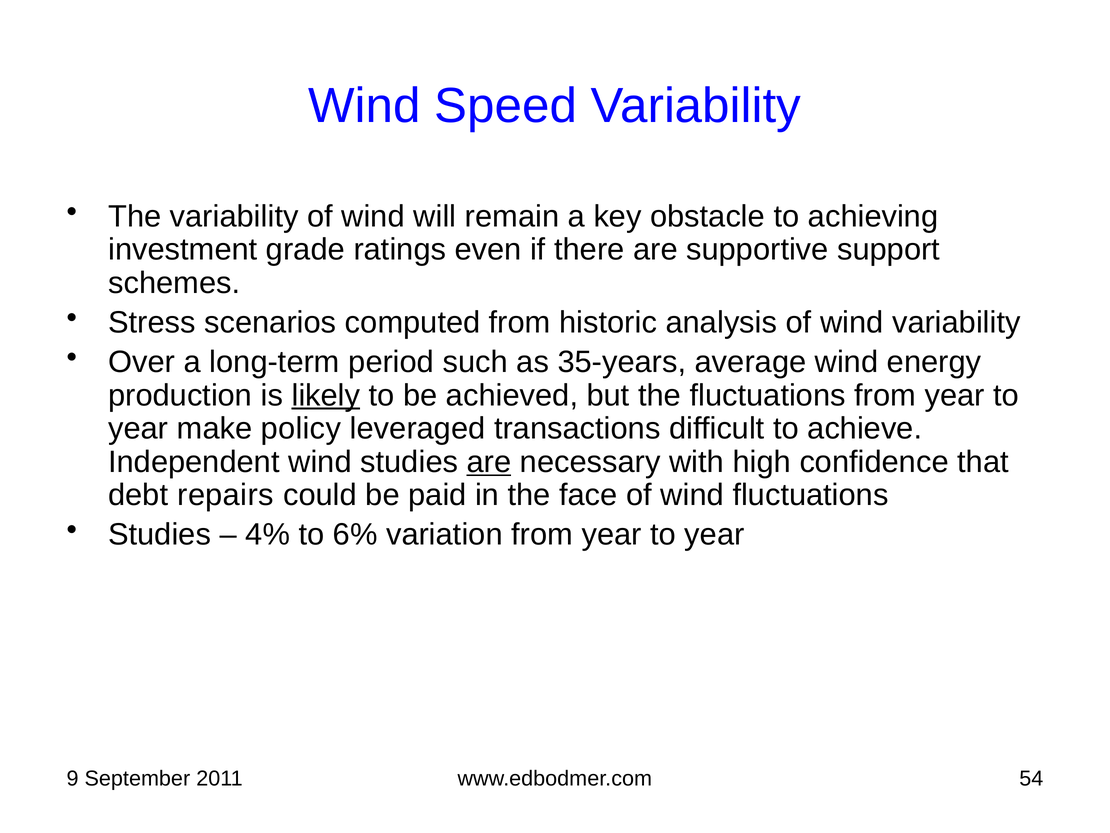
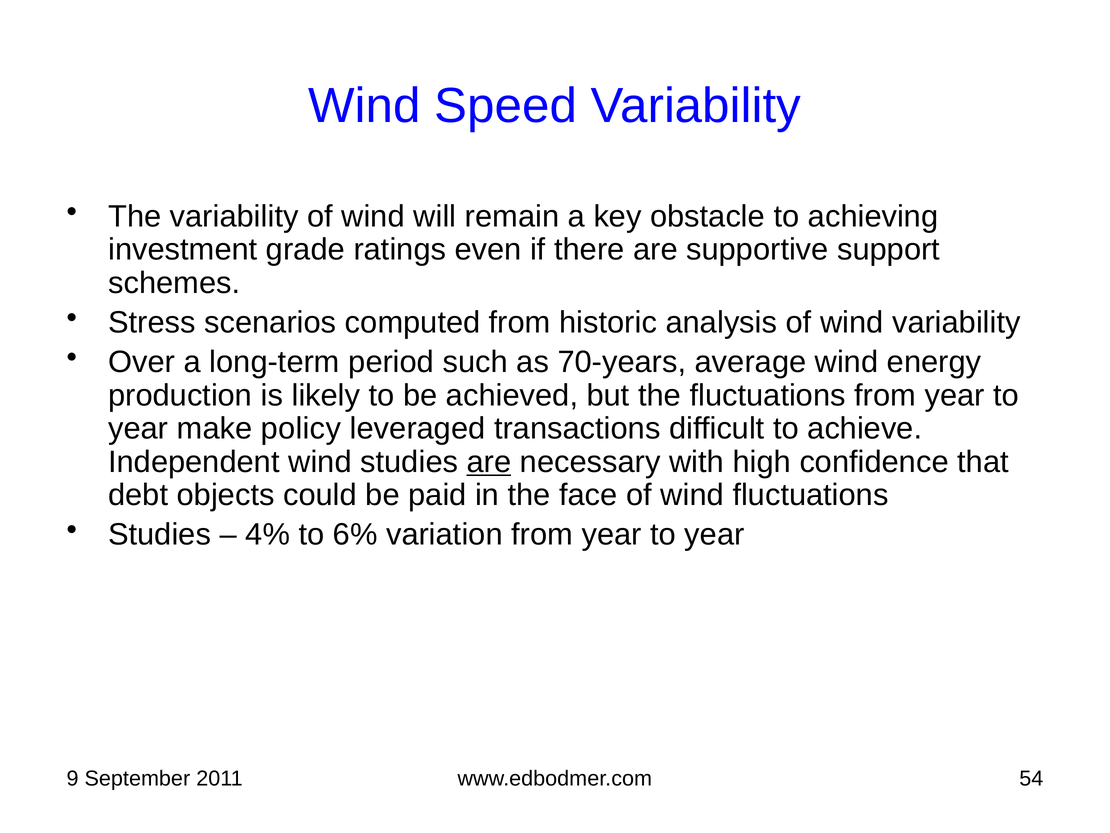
35-years: 35-years -> 70-years
likely underline: present -> none
repairs: repairs -> objects
